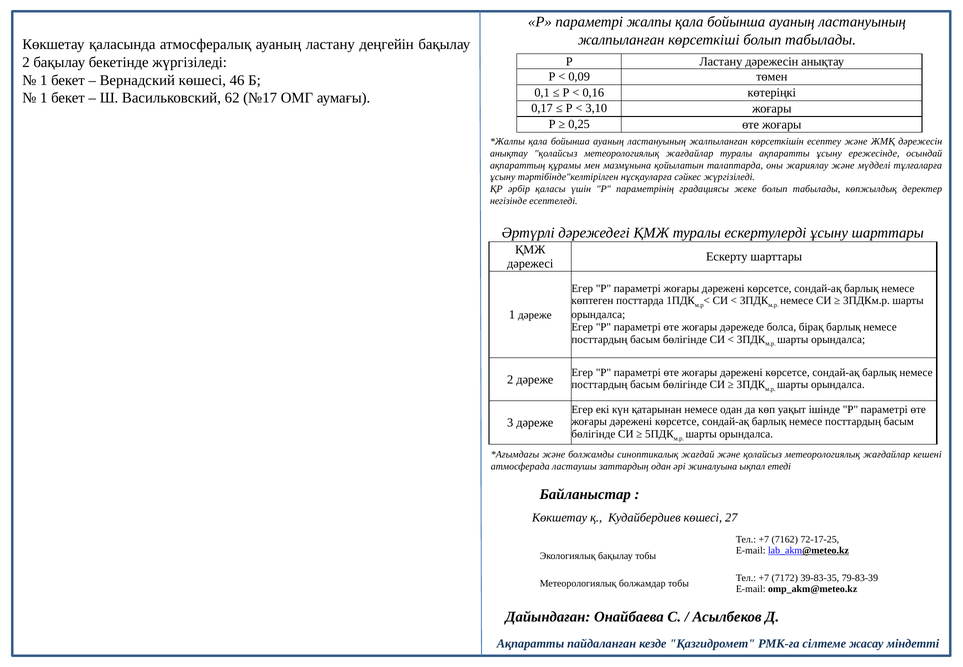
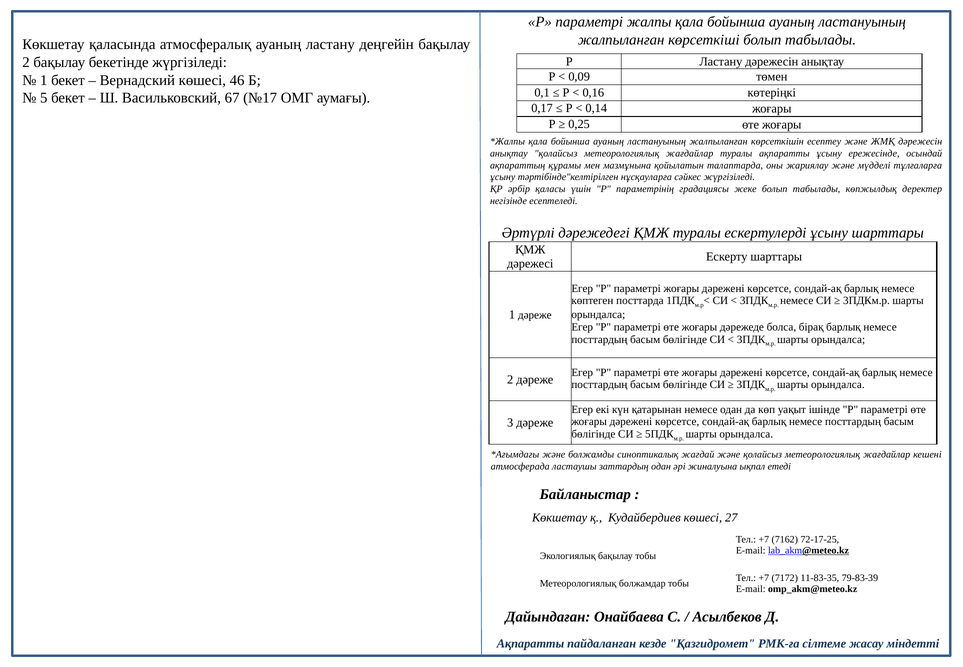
1 at (44, 98): 1 -> 5
62: 62 -> 67
3,10: 3,10 -> 0,14
39-83-35: 39-83-35 -> 11-83-35
